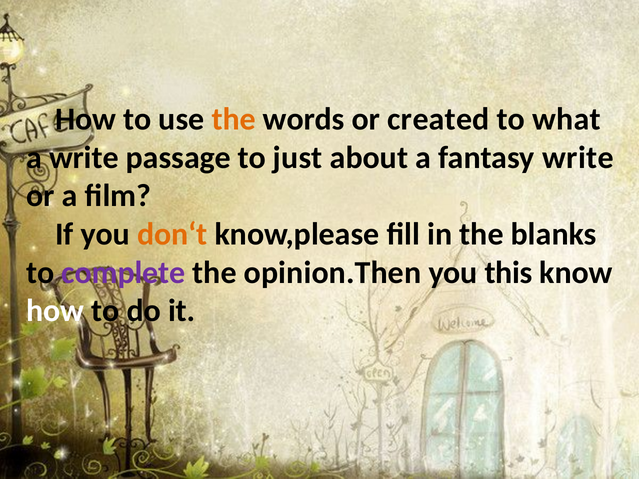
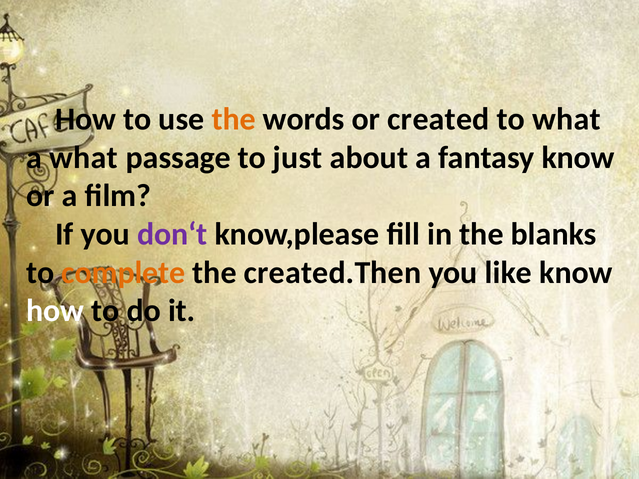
a write: write -> what
fantasy write: write -> know
don‘t colour: orange -> purple
complete colour: purple -> orange
opinion.Then: opinion.Then -> created.Then
this: this -> like
